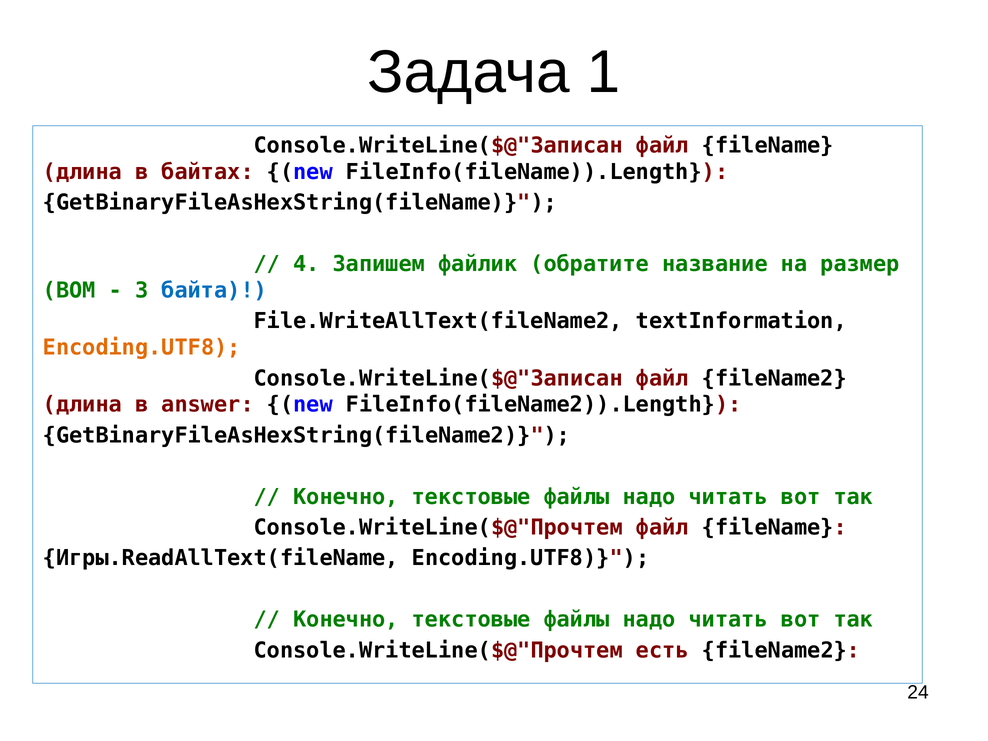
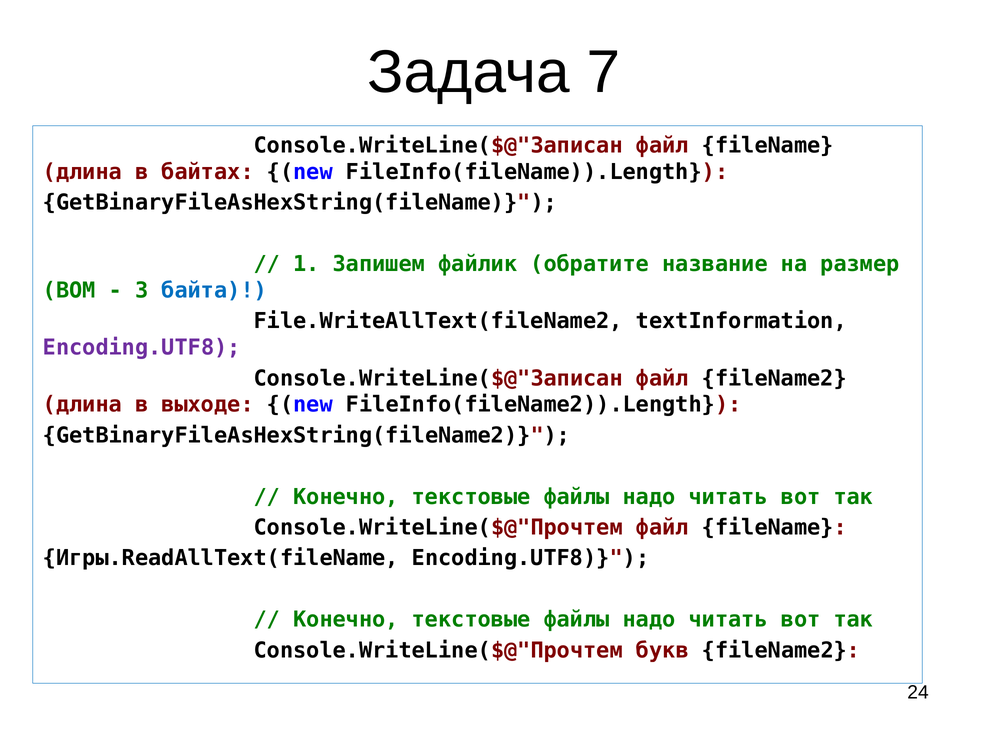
1: 1 -> 7
4: 4 -> 1
Encoding.UTF8 at (142, 348) colour: orange -> purple
answer: answer -> выходе
есть: есть -> букв
